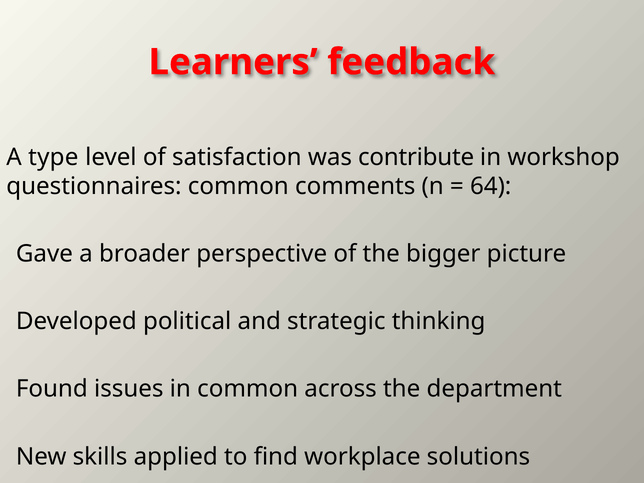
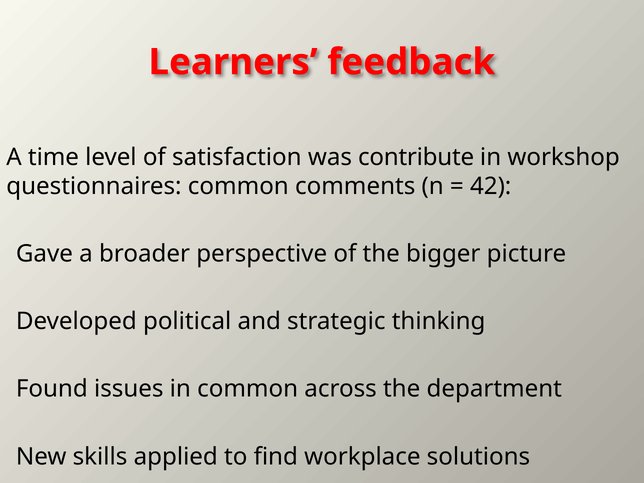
type: type -> time
64: 64 -> 42
